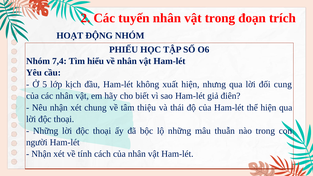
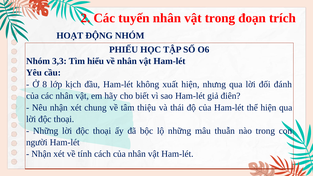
7,4: 7,4 -> 3,3
5: 5 -> 8
cung: cung -> đánh
